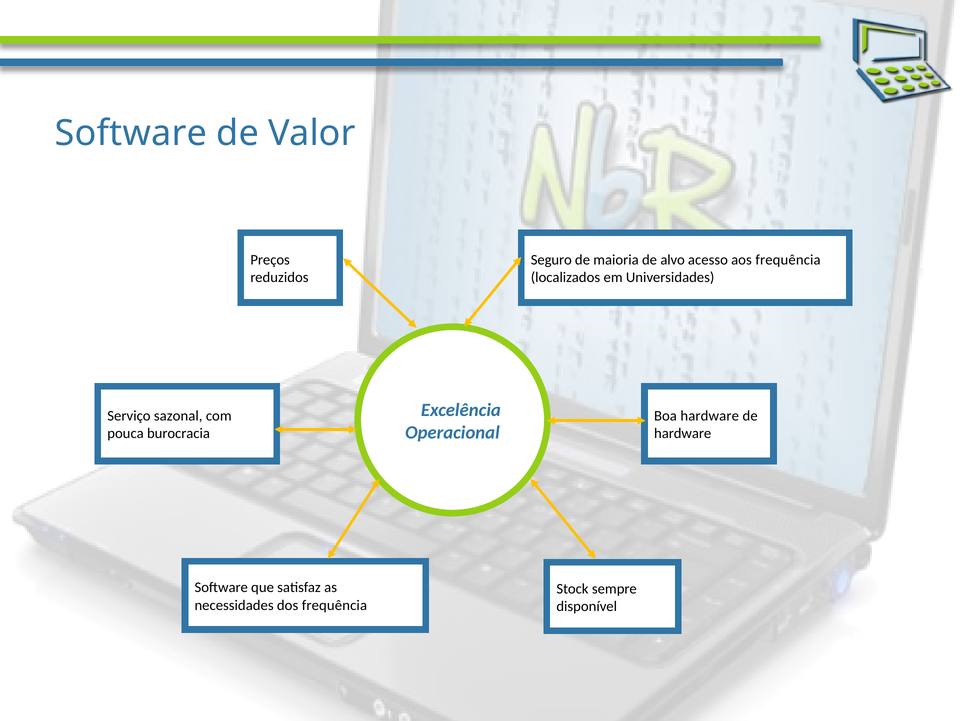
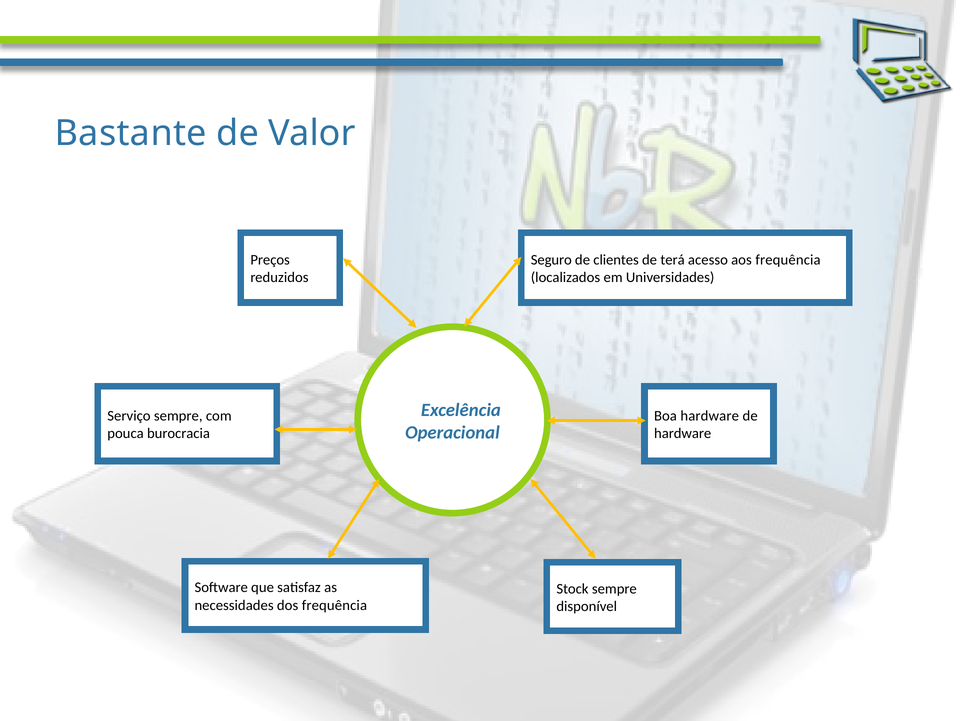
Software at (131, 133): Software -> Bastante
maioria: maioria -> clientes
alvo: alvo -> terá
Serviço sazonal: sazonal -> sempre
